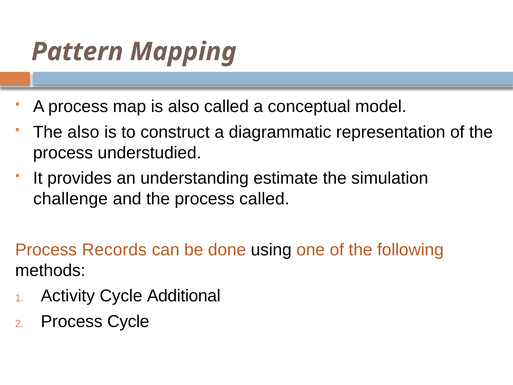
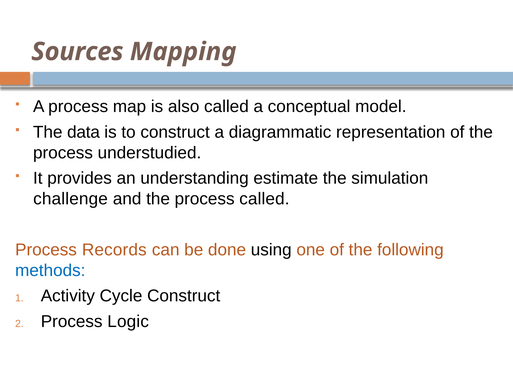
Pattern: Pattern -> Sources
The also: also -> data
methods colour: black -> blue
Cycle Additional: Additional -> Construct
Process Cycle: Cycle -> Logic
